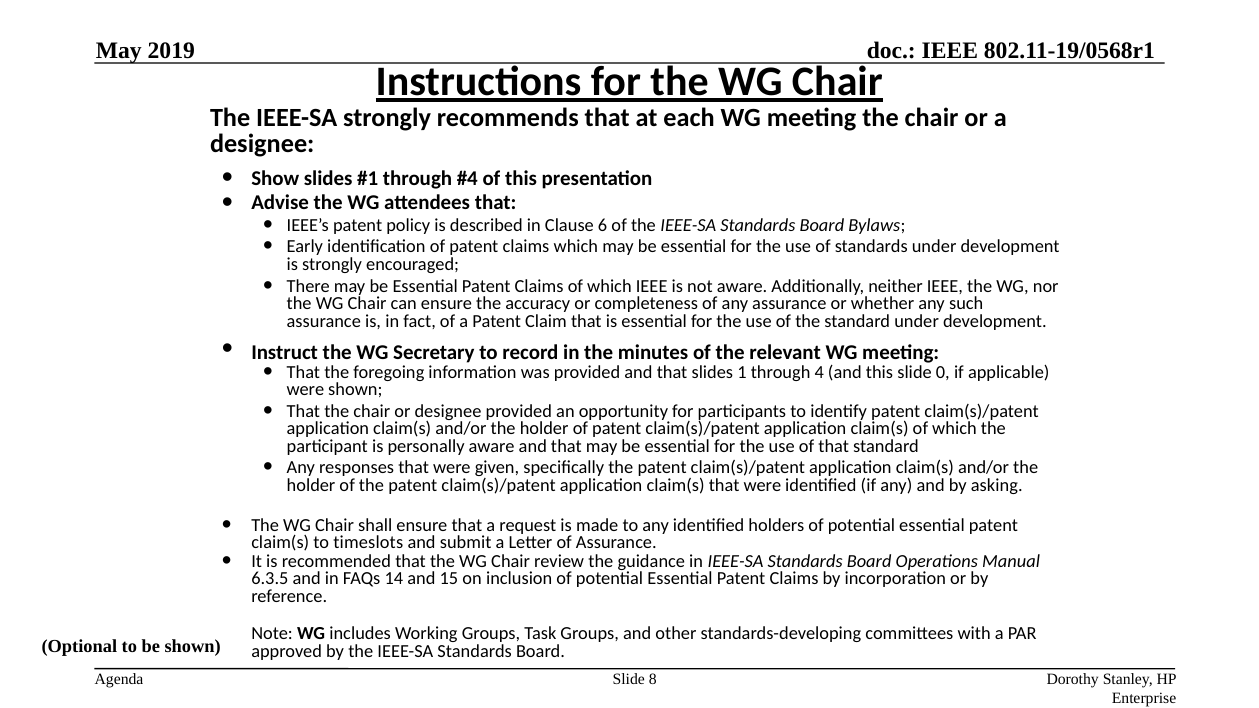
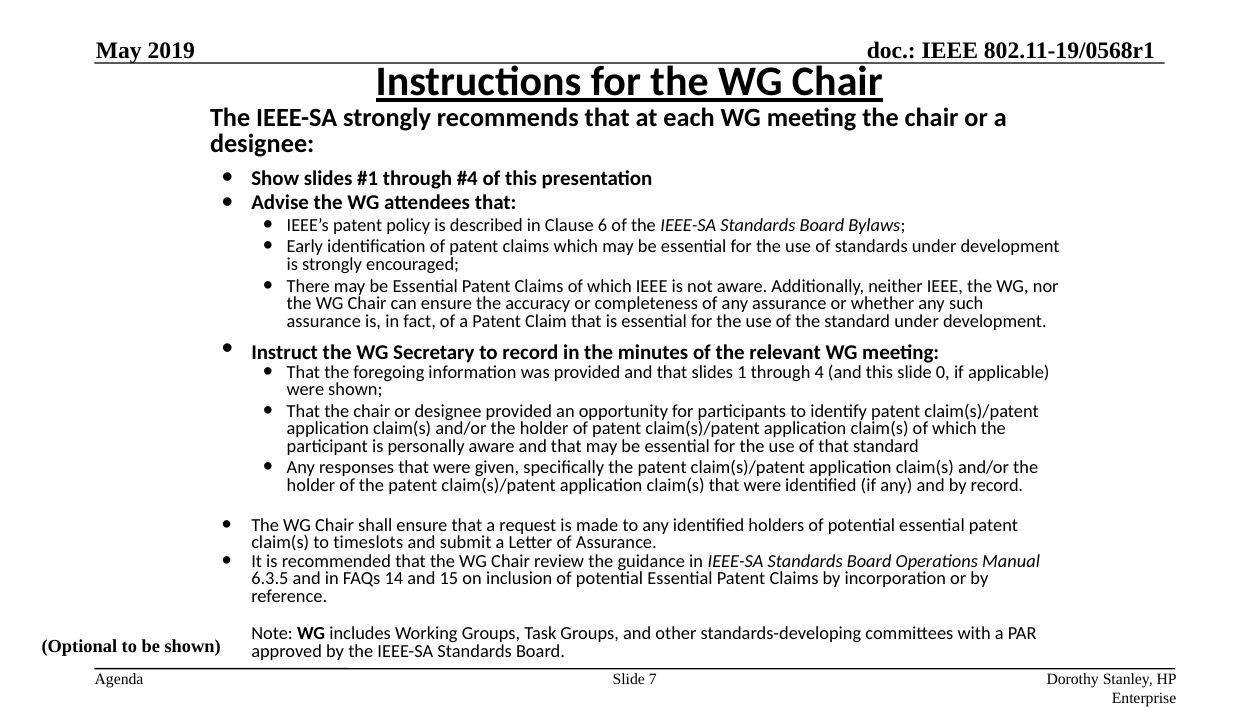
by asking: asking -> record
8: 8 -> 7
